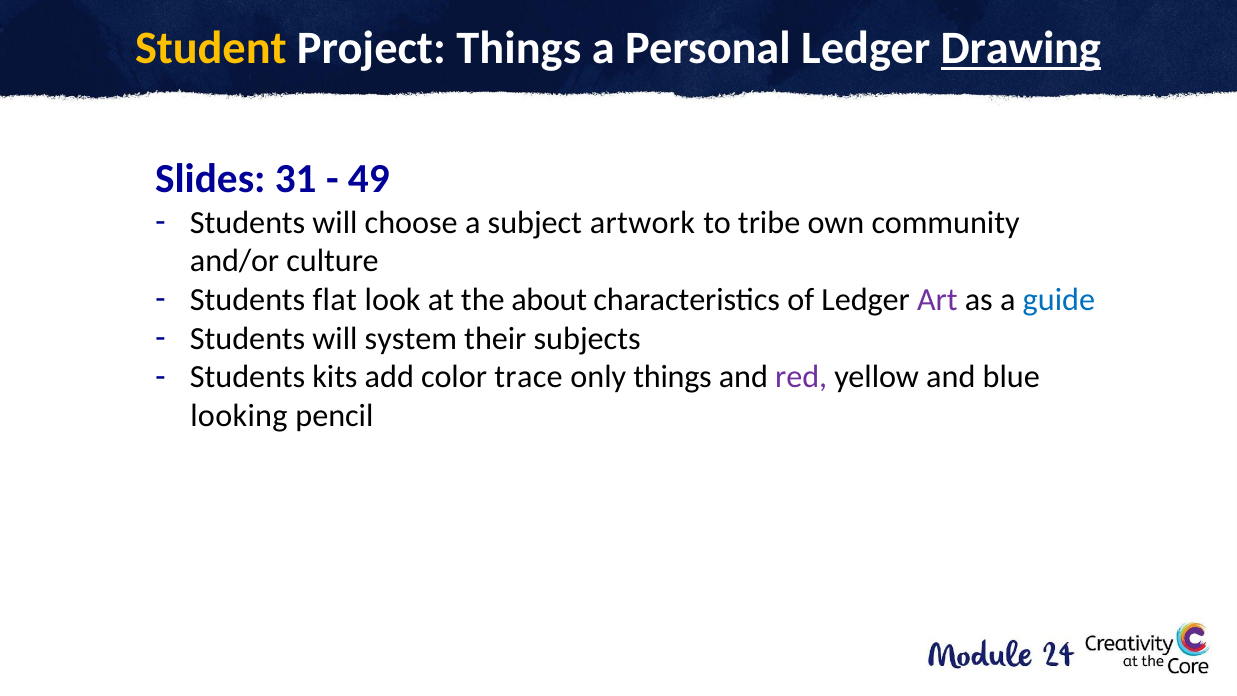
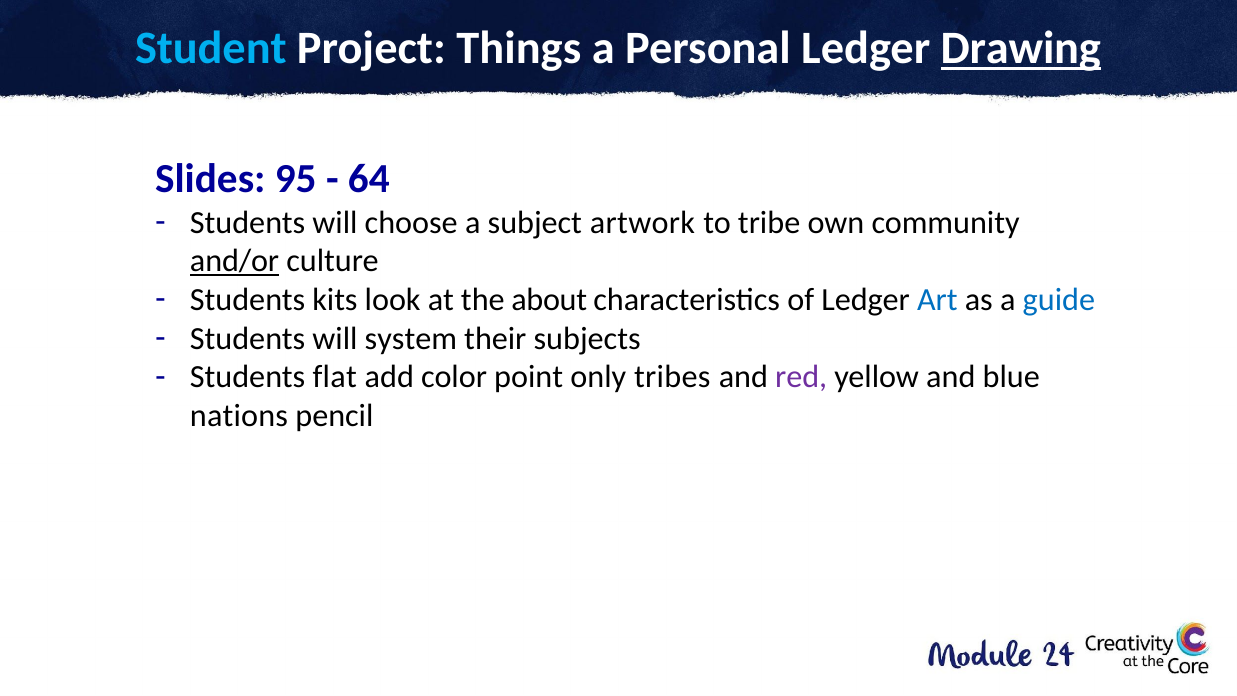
Student colour: yellow -> light blue
31: 31 -> 95
49: 49 -> 64
and/or underline: none -> present
flat: flat -> kits
Art colour: purple -> blue
kits: kits -> flat
trace: trace -> point
only things: things -> tribes
looking: looking -> nations
